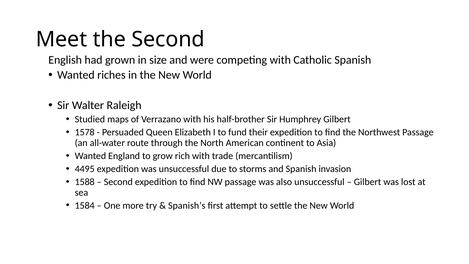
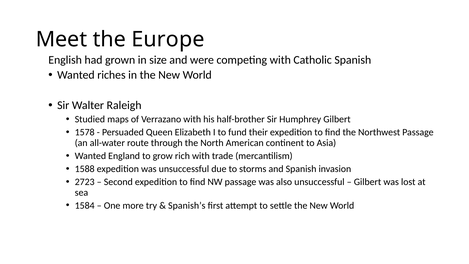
the Second: Second -> Europe
4495: 4495 -> 1588
1588: 1588 -> 2723
